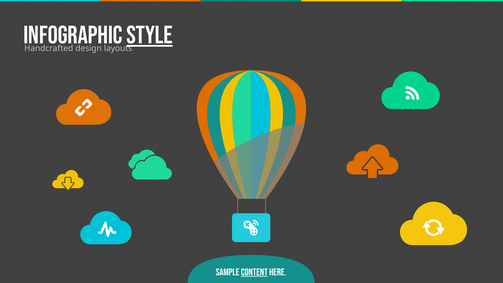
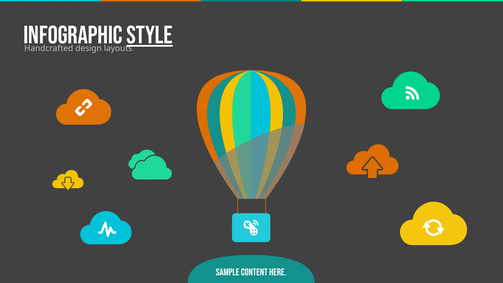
content underline: present -> none
